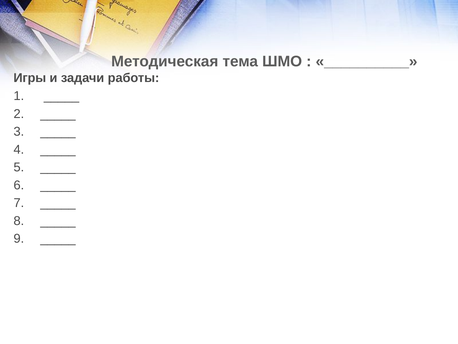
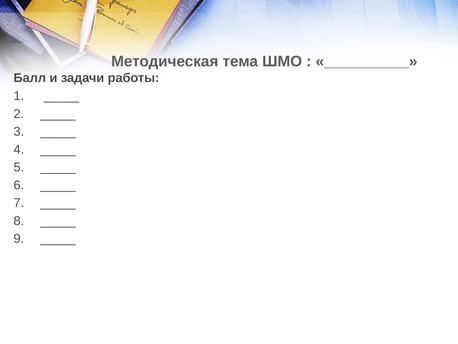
Игры: Игры -> Балл
